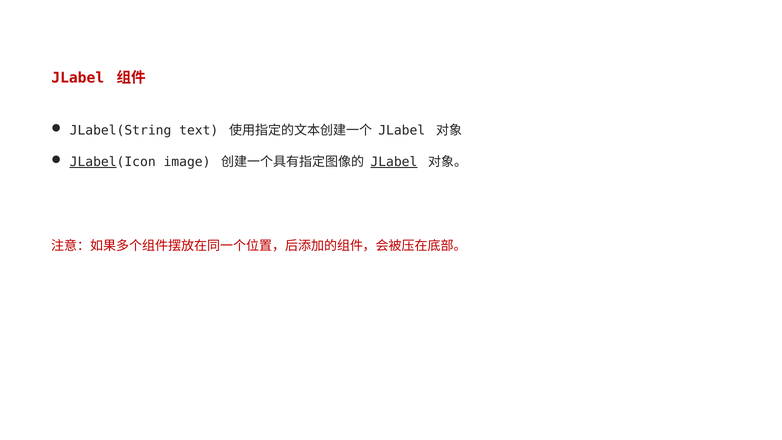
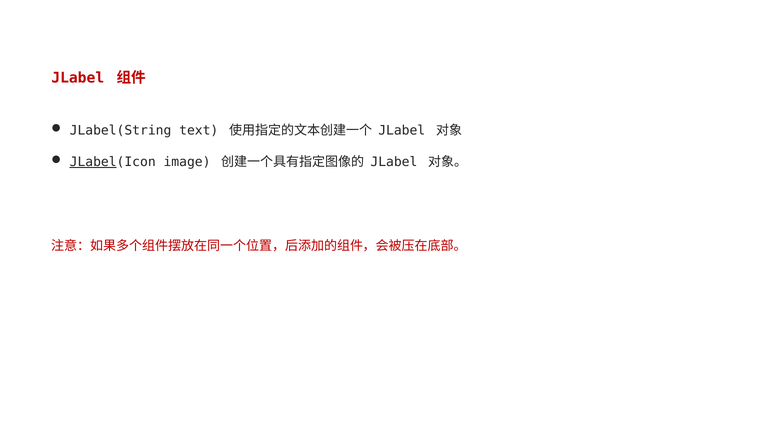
JLabel at (394, 162) underline: present -> none
